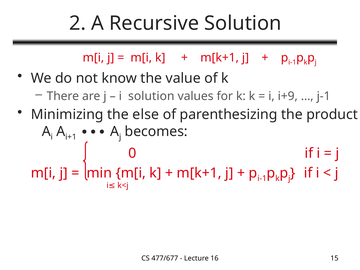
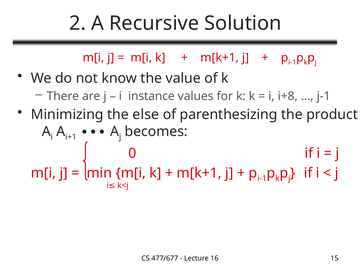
i solution: solution -> instance
i+9: i+9 -> i+8
